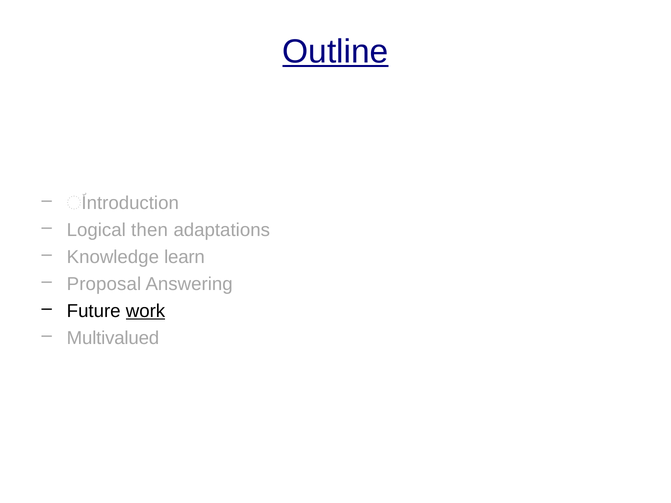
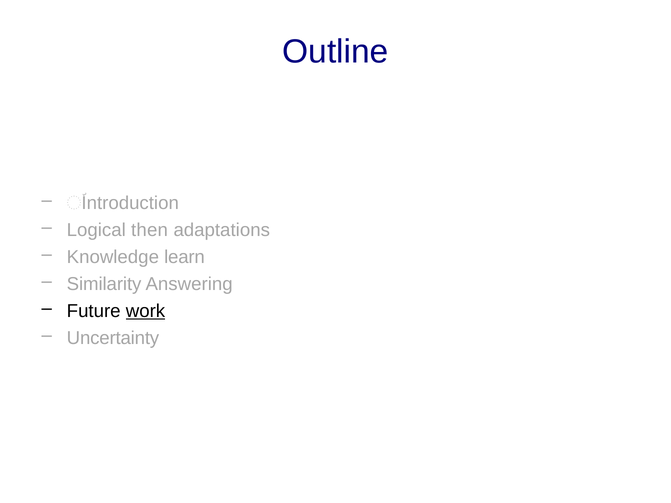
Outline underline: present -> none
Proposal: Proposal -> Similarity
Multivalued: Multivalued -> Uncertainty
